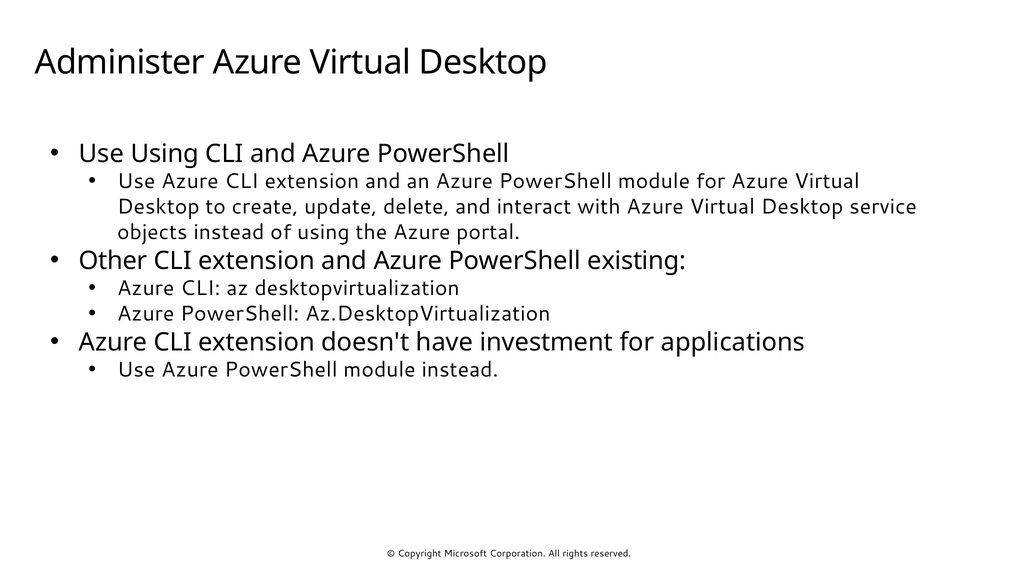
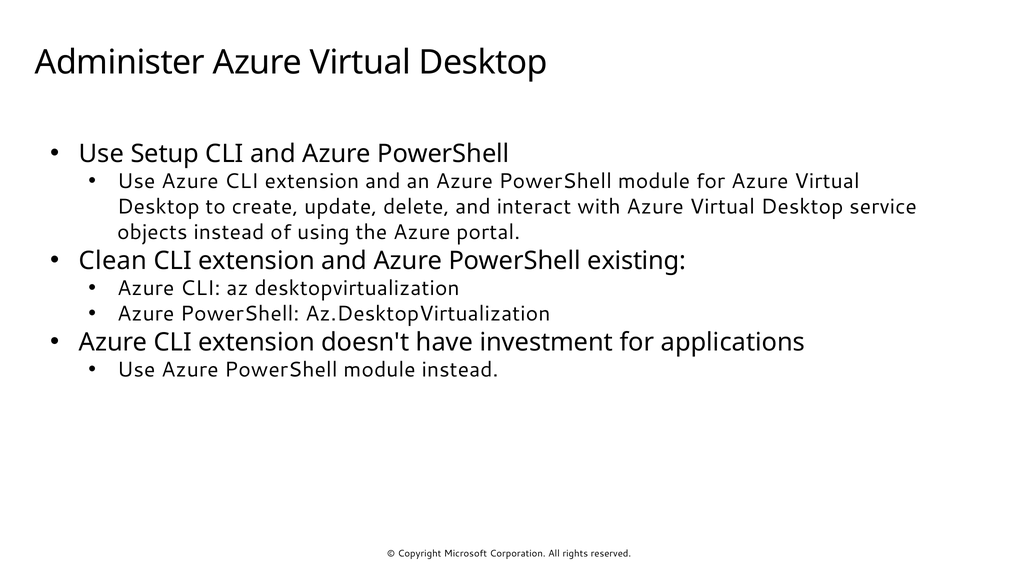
Use Using: Using -> Setup
Other: Other -> Clean
